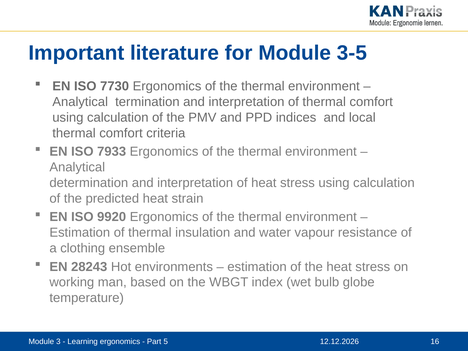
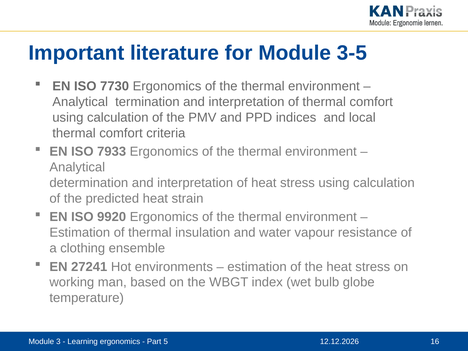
28243: 28243 -> 27241
